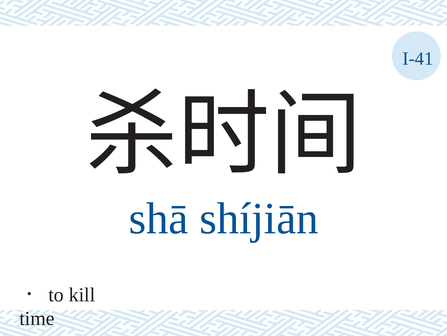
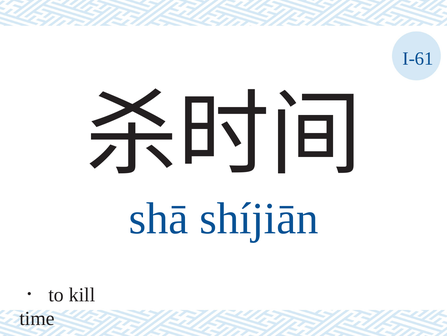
I-41: I-41 -> I-61
